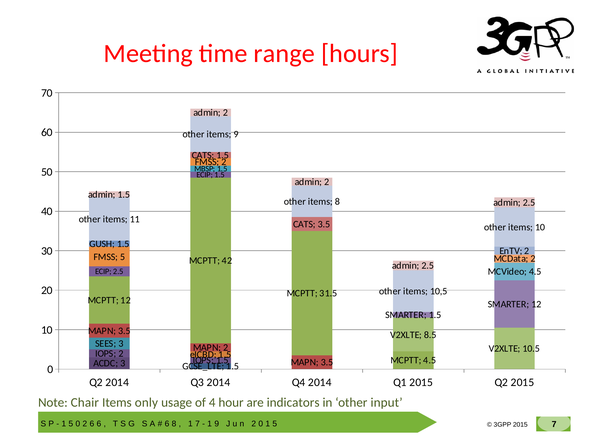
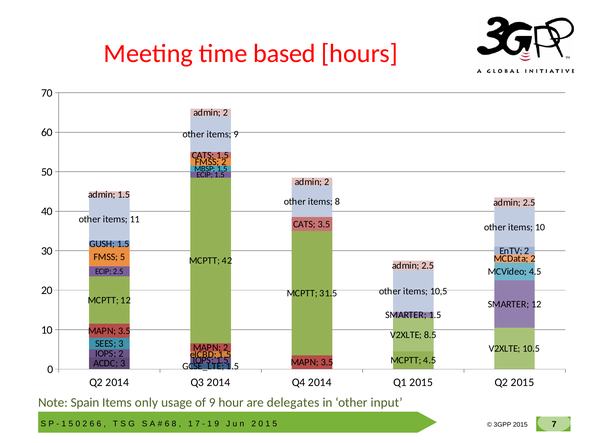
range: range -> based
Chair: Chair -> Spain
of 4: 4 -> 9
indicators: indicators -> delegates
